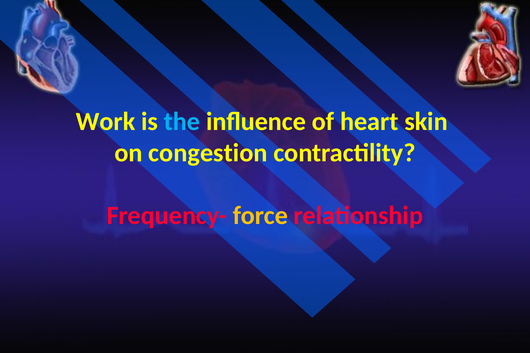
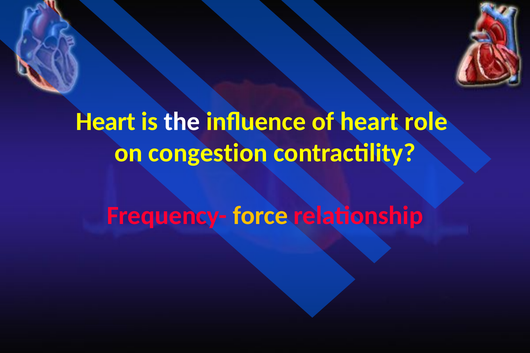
Work at (106, 122): Work -> Heart
the colour: light blue -> white
skin: skin -> role
